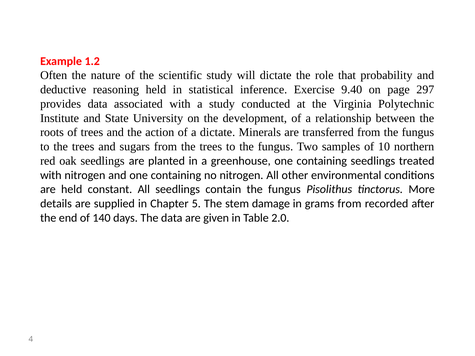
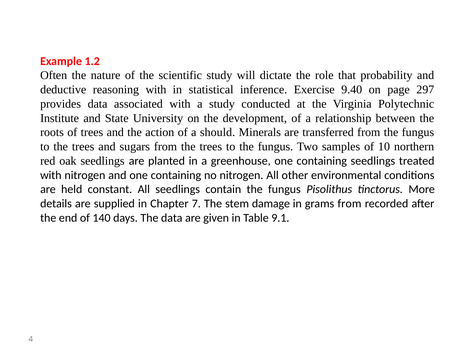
reasoning held: held -> with
a dictate: dictate -> should
5: 5 -> 7
2.0: 2.0 -> 9.1
